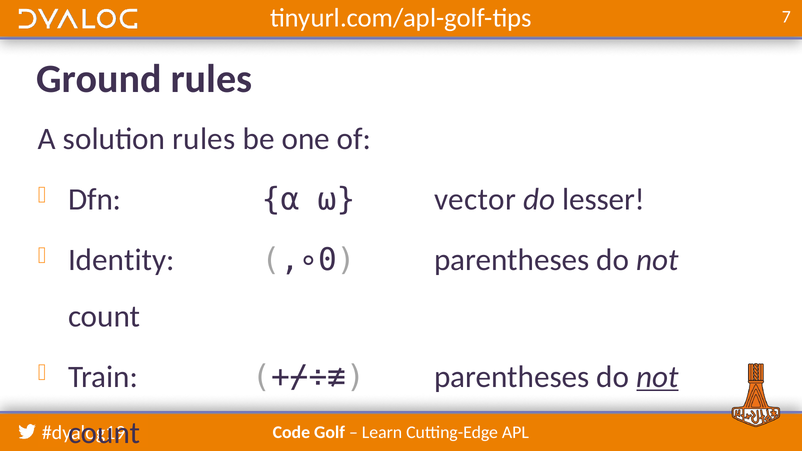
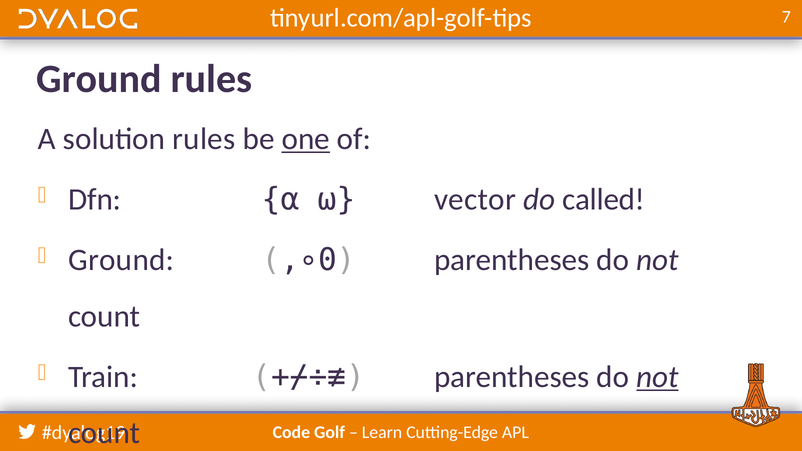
one underline: none -> present
lesser: lesser -> called
Identity at (121, 260): Identity -> Ground
